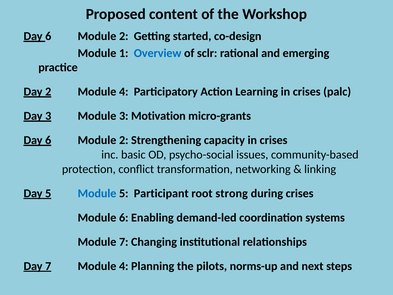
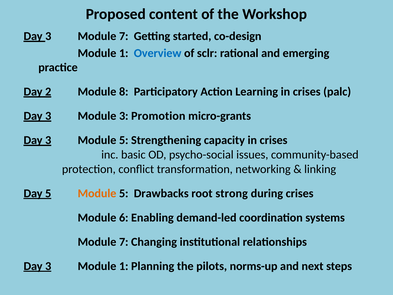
6 at (48, 36): 6 -> 3
2 at (124, 36): 2 -> 7
2 Module 4: 4 -> 8
Motivation: Motivation -> Promotion
6 at (48, 140): 6 -> 3
2 at (124, 140): 2 -> 5
Module at (97, 193) colour: blue -> orange
Participant: Participant -> Drawbacks
7 at (48, 266): 7 -> 3
4 at (124, 266): 4 -> 1
